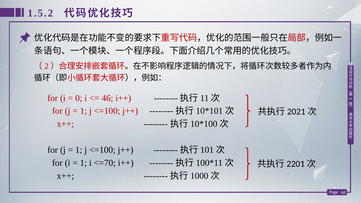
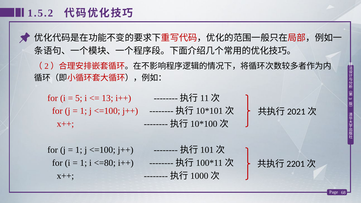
0: 0 -> 5
46: 46 -> 13
<=70: <=70 -> <=80
